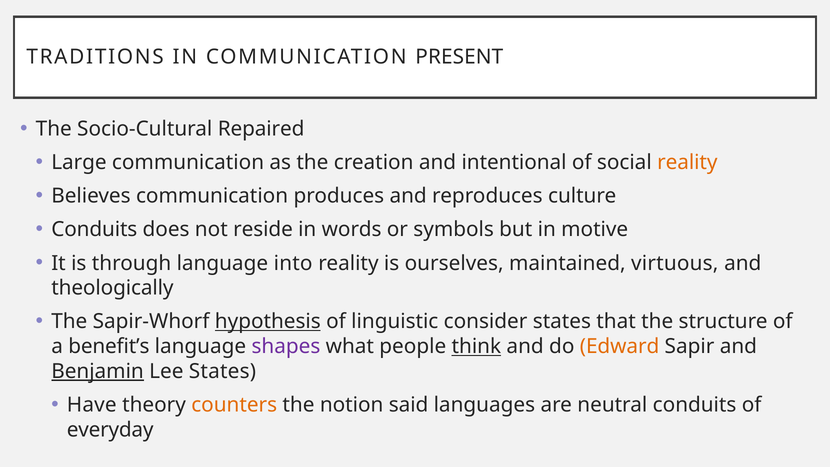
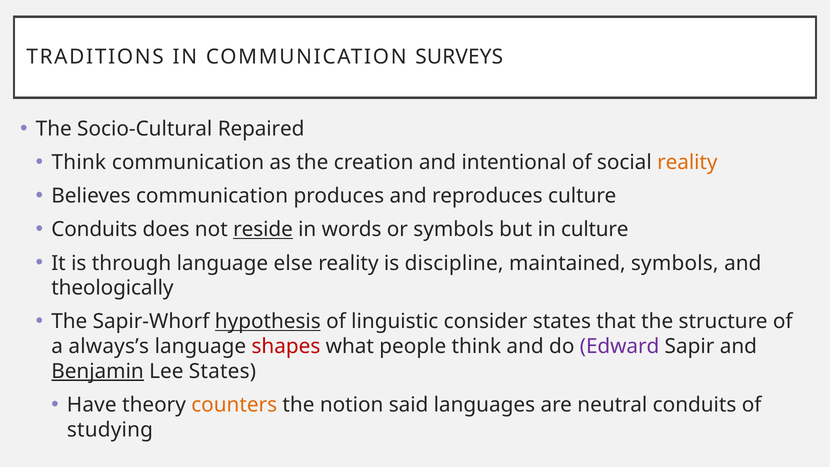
PRESENT: PRESENT -> SURVEYS
Large at (79, 162): Large -> Think
reside underline: none -> present
in motive: motive -> culture
into: into -> else
ourselves: ourselves -> discipline
maintained virtuous: virtuous -> symbols
benefit’s: benefit’s -> always’s
shapes colour: purple -> red
think at (476, 346) underline: present -> none
Edward colour: orange -> purple
everyday: everyday -> studying
